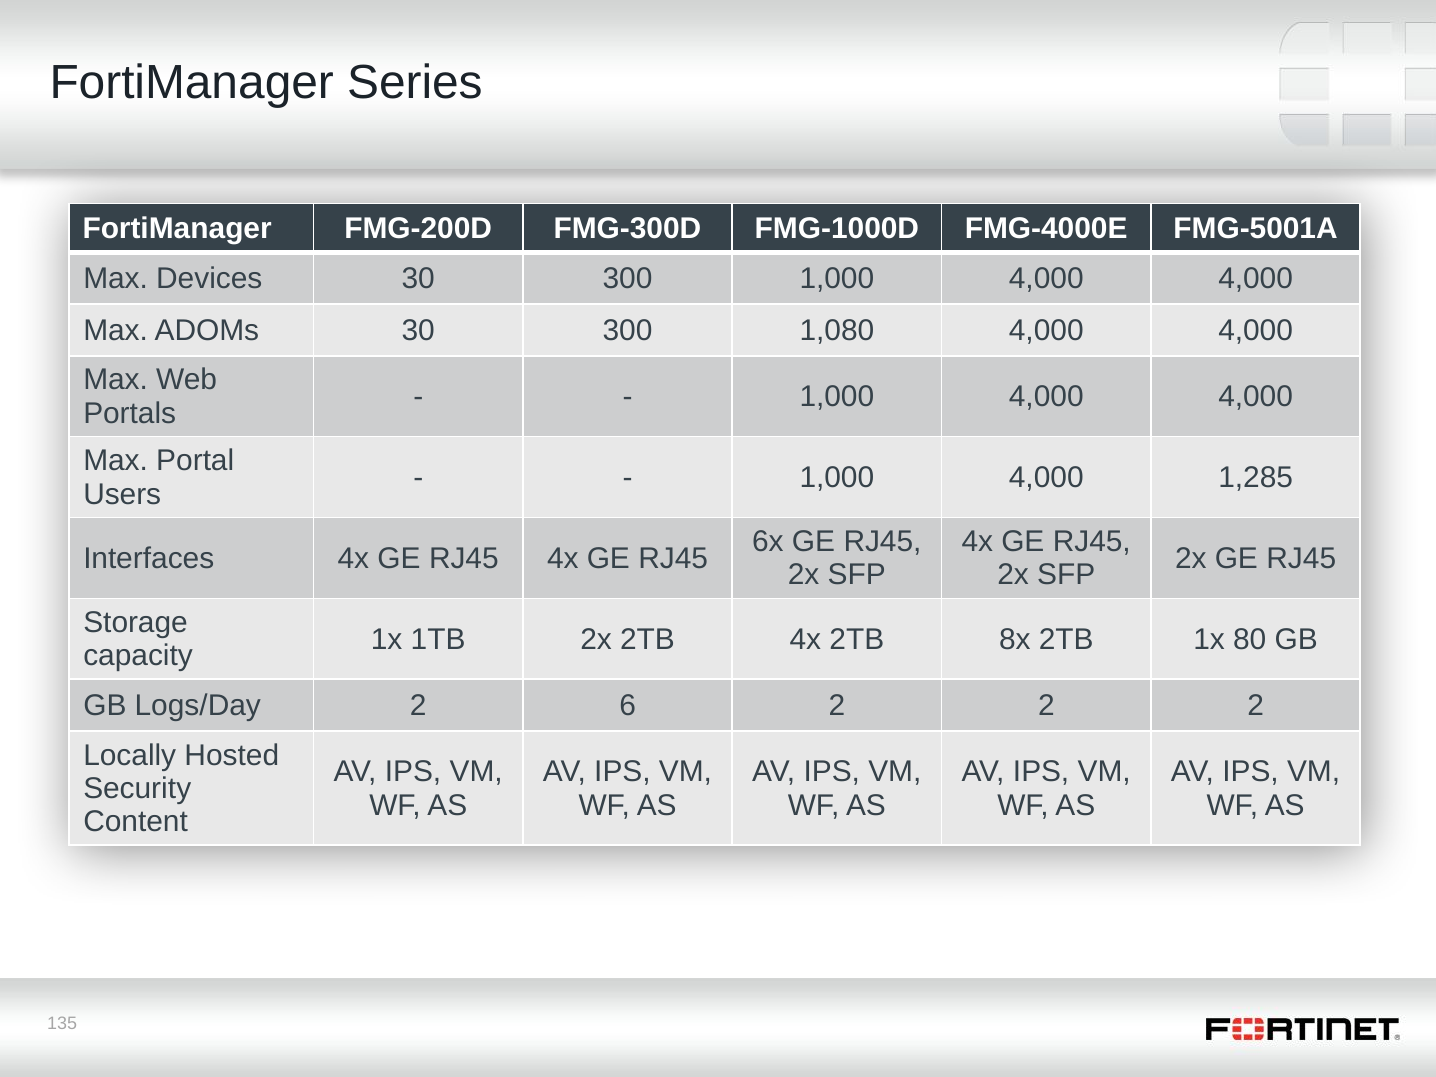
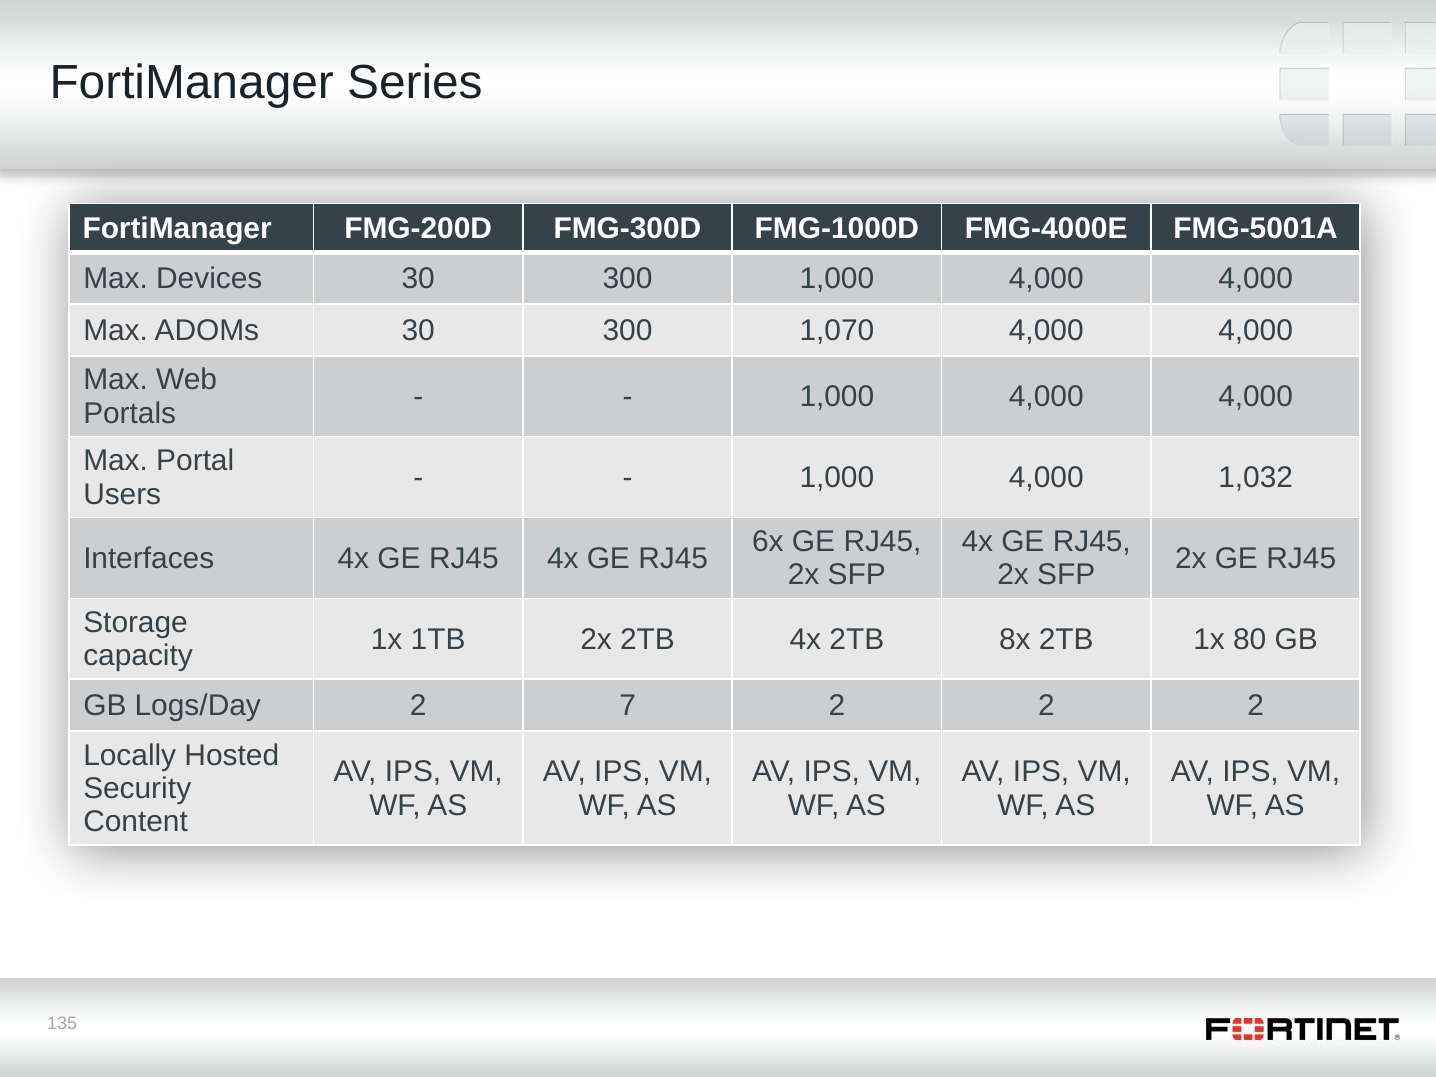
1,080: 1,080 -> 1,070
1,285: 1,285 -> 1,032
6: 6 -> 7
